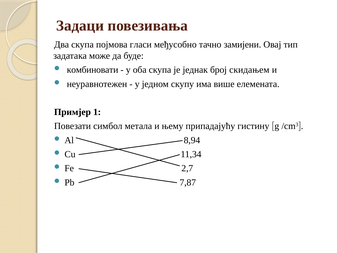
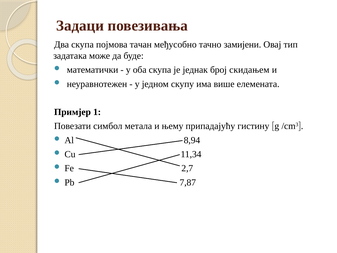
гласи: гласи -> тачан
комбиновати: комбиновати -> математички
